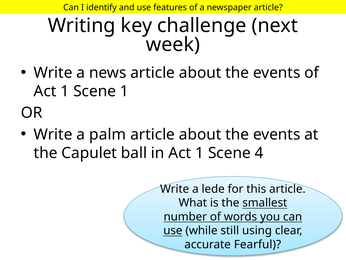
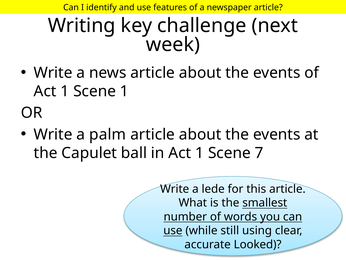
4: 4 -> 7
Fearful: Fearful -> Looked
